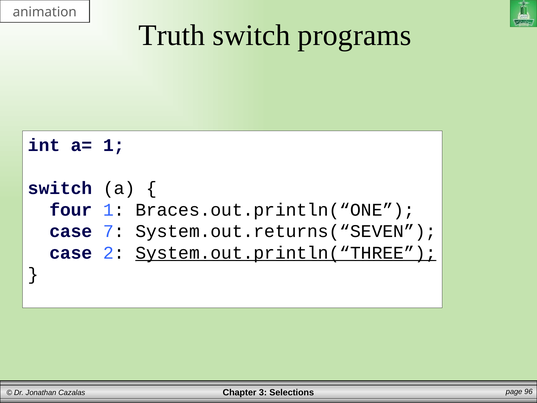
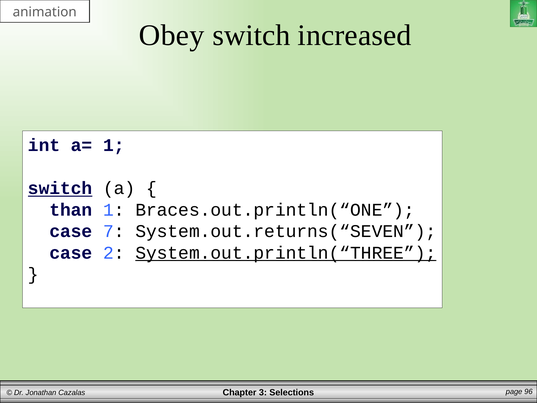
Truth: Truth -> Obey
programs: programs -> increased
switch at (60, 188) underline: none -> present
four: four -> than
